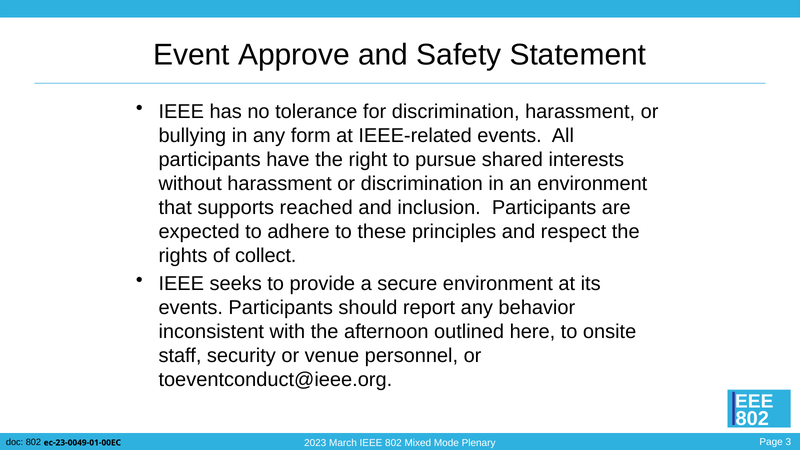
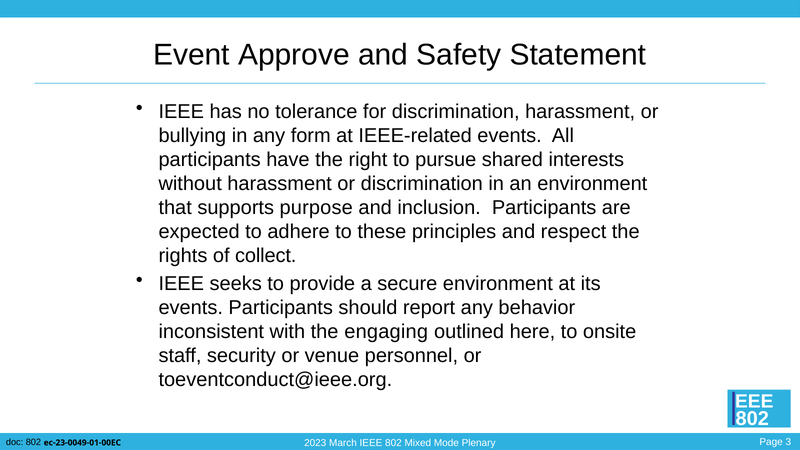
reached: reached -> purpose
afternoon: afternoon -> engaging
